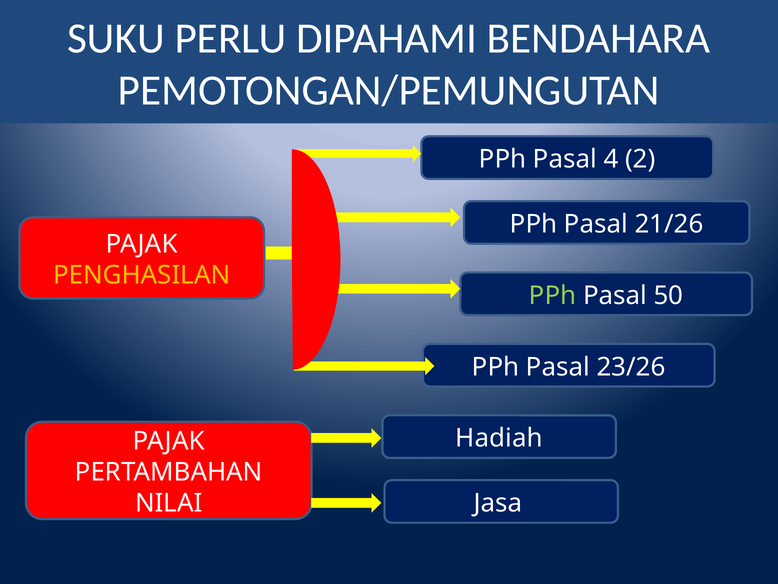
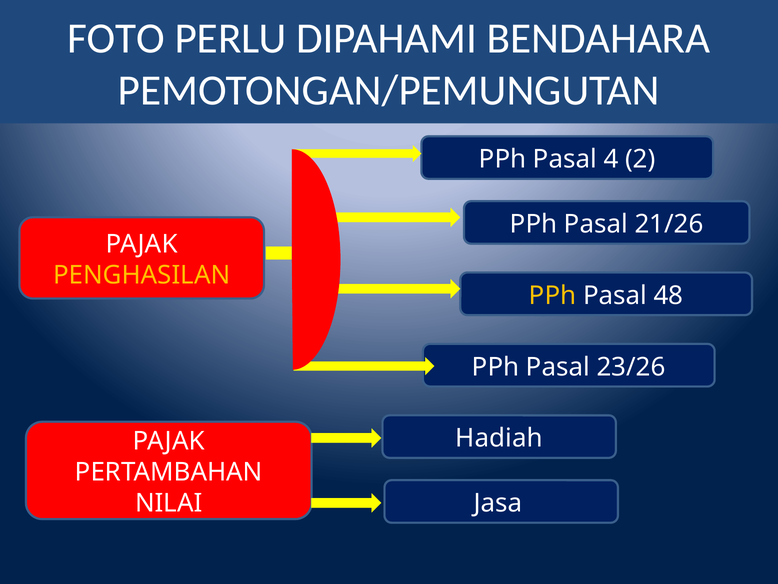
SUKU: SUKU -> FOTO
PPh at (553, 295) colour: light green -> yellow
50: 50 -> 48
